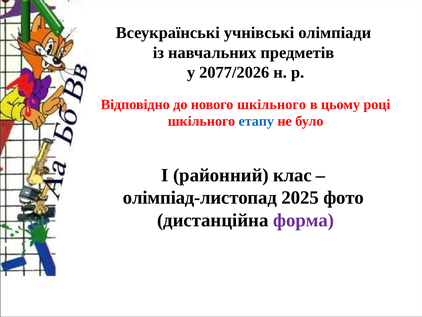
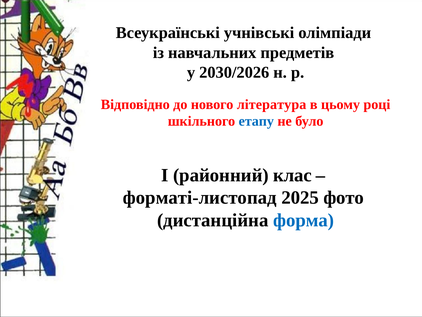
2077/2026: 2077/2026 -> 2030/2026
нового шкільного: шкільного -> література
олімпіад-листопад: олімпіад-листопад -> форматі-листопад
форма colour: purple -> blue
